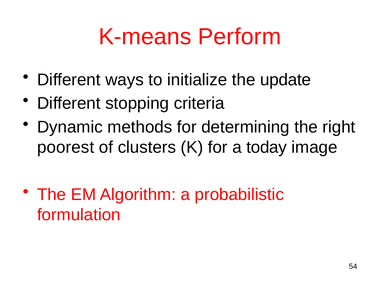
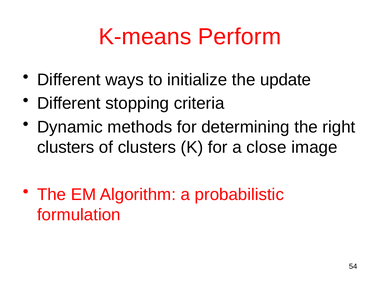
poorest at (66, 147): poorest -> clusters
today: today -> close
